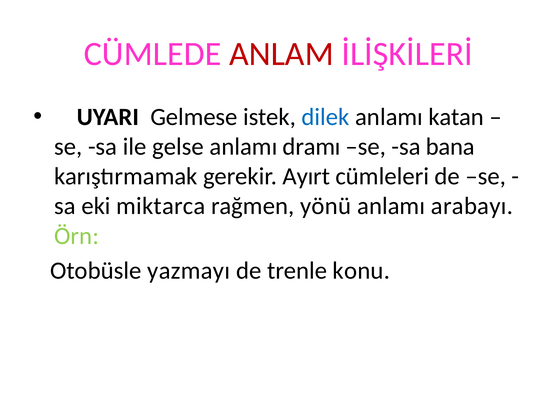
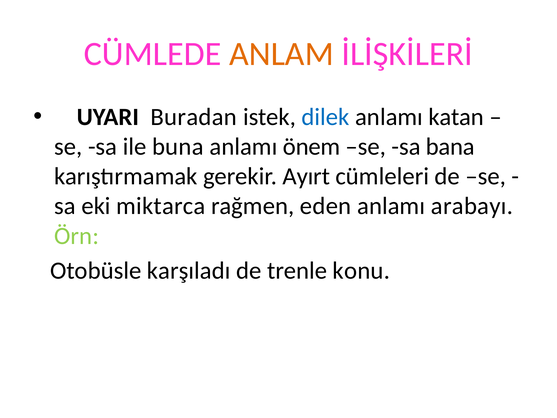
ANLAM colour: red -> orange
Gelmese: Gelmese -> Buradan
gelse: gelse -> buna
dramı: dramı -> önem
yönü: yönü -> eden
yazmayı: yazmayı -> karşıladı
